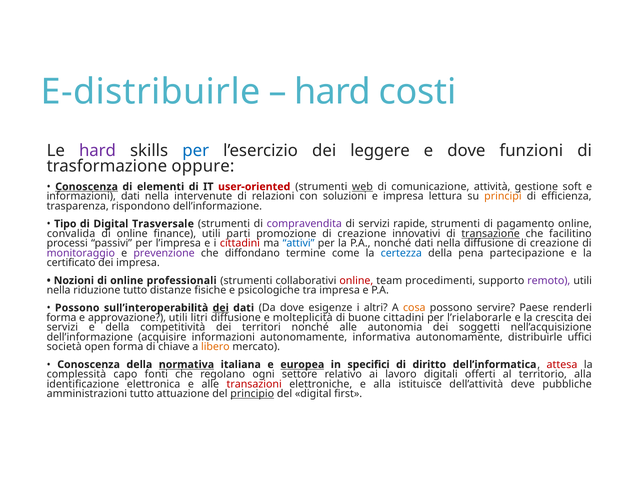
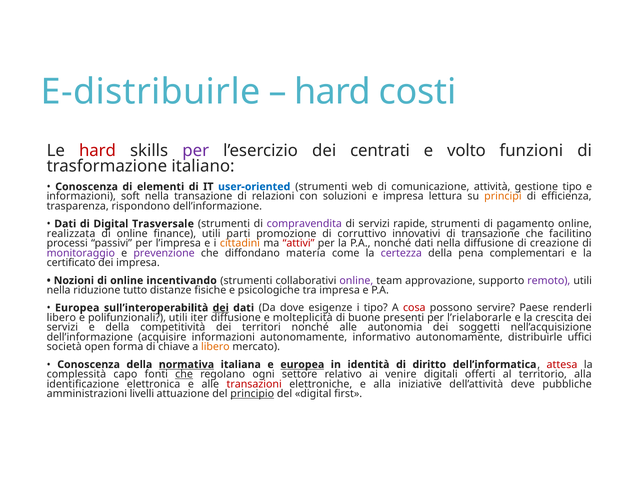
hard at (97, 151) colour: purple -> red
per at (196, 151) colour: blue -> purple
leggere: leggere -> centrati
e dove: dove -> volto
oppure: oppure -> italiano
Conoscenza at (87, 187) underline: present -> none
user-oriented colour: red -> blue
web underline: present -> none
gestione soft: soft -> tipo
informazioni dati: dati -> soft
nella intervenute: intervenute -> transazione
Tipo at (65, 224): Tipo -> Dati
convalida: convalida -> realizzata
promozione di creazione: creazione -> corruttivo
transazione at (491, 234) underline: present -> none
cittadini at (240, 244) colour: red -> orange
attivi colour: blue -> red
termine: termine -> materia
certezza colour: blue -> purple
partecipazione: partecipazione -> complementari
professionali: professionali -> incentivando
online at (356, 281) colour: red -> purple
procedimenti: procedimenti -> approvazione
Possono at (77, 308): Possono -> Europea
i altri: altri -> tipo
cosa colour: orange -> red
forma at (61, 318): forma -> libero
approvazione: approvazione -> polifunzionali
litri: litri -> iter
buone cittadini: cittadini -> presenti
informativa: informativa -> informativo
specifici: specifici -> identità
che at (184, 374) underline: none -> present
lavoro: lavoro -> venire
istituisce: istituisce -> iniziative
amministrazioni tutto: tutto -> livelli
